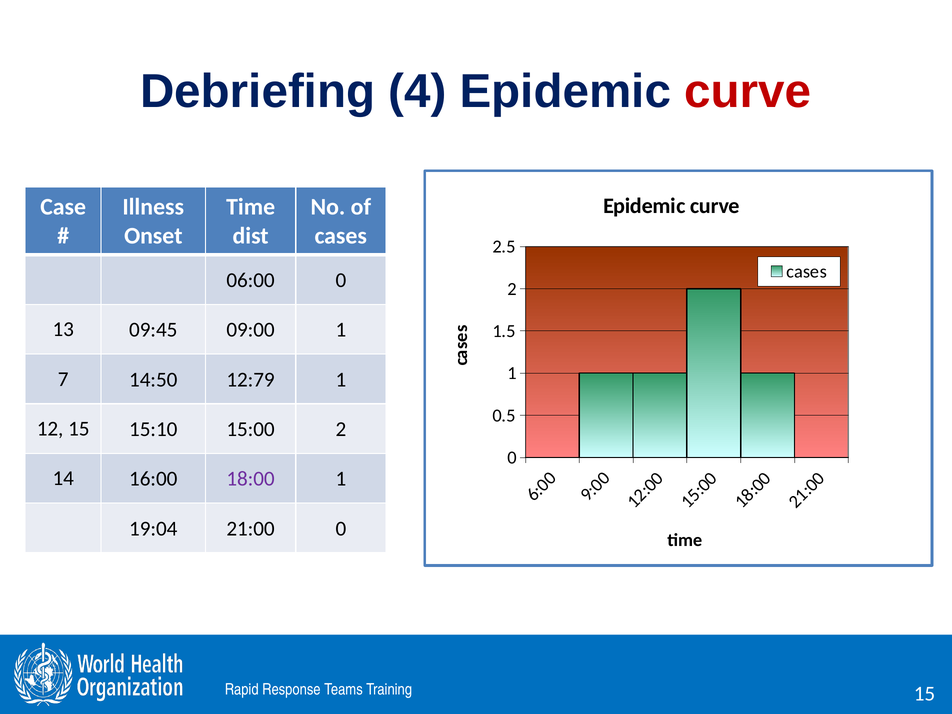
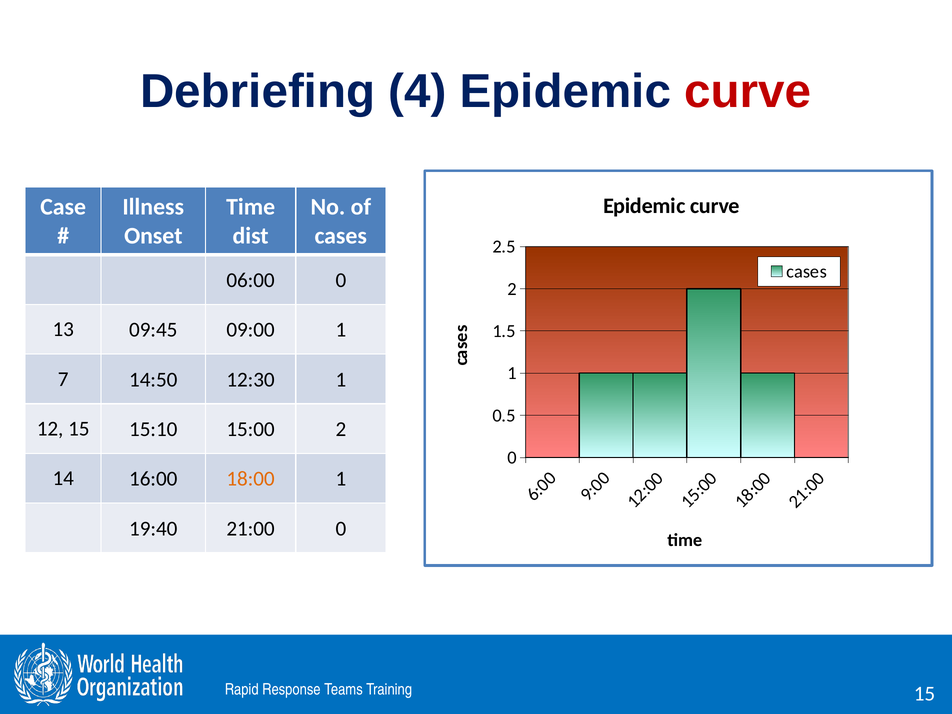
12:79: 12:79 -> 12:30
18:00 colour: purple -> orange
19:04: 19:04 -> 19:40
